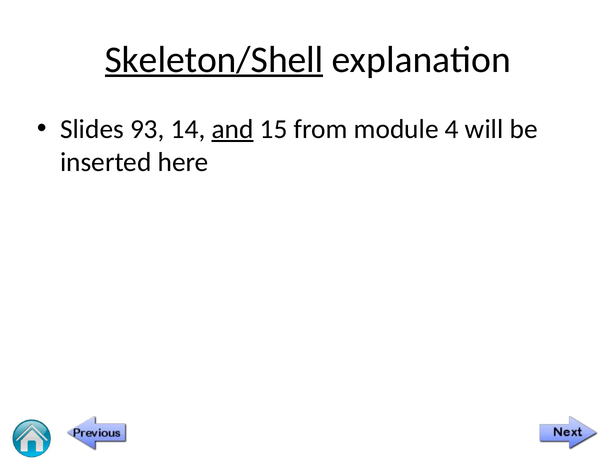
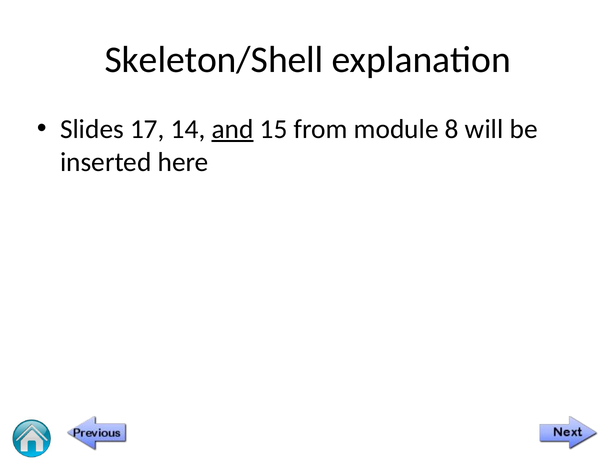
Skeleton/Shell underline: present -> none
93: 93 -> 17
4: 4 -> 8
